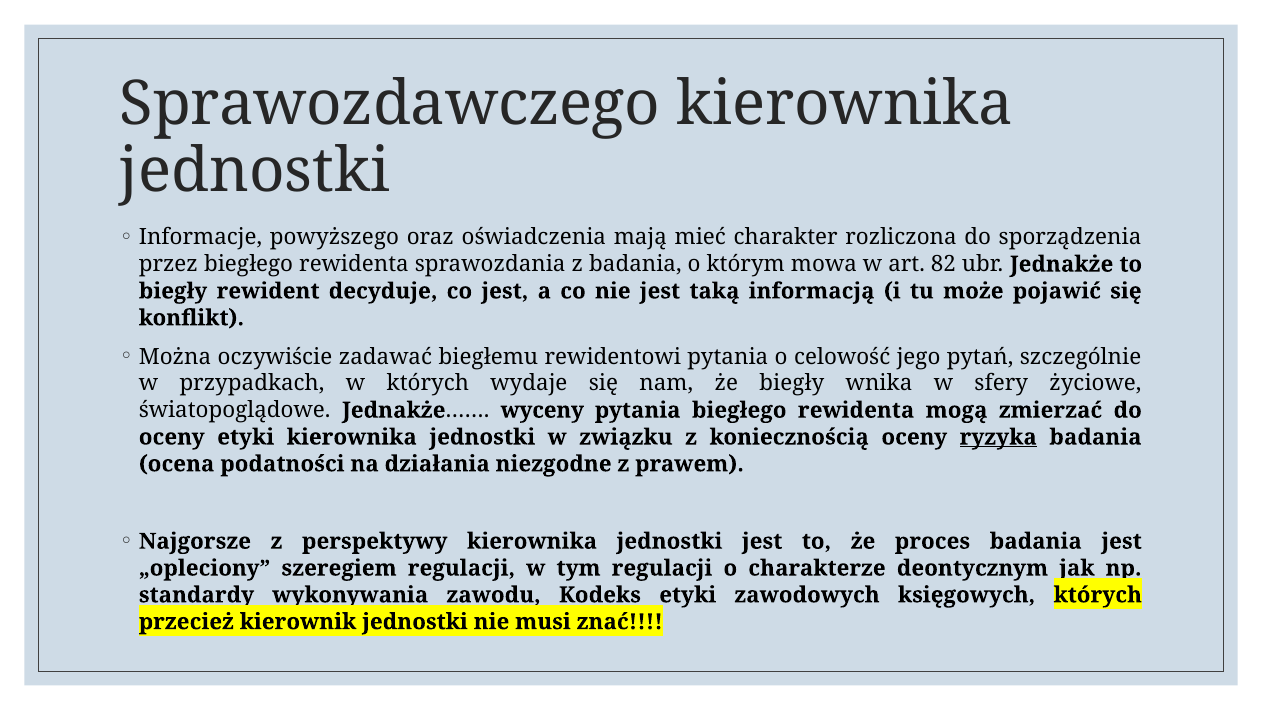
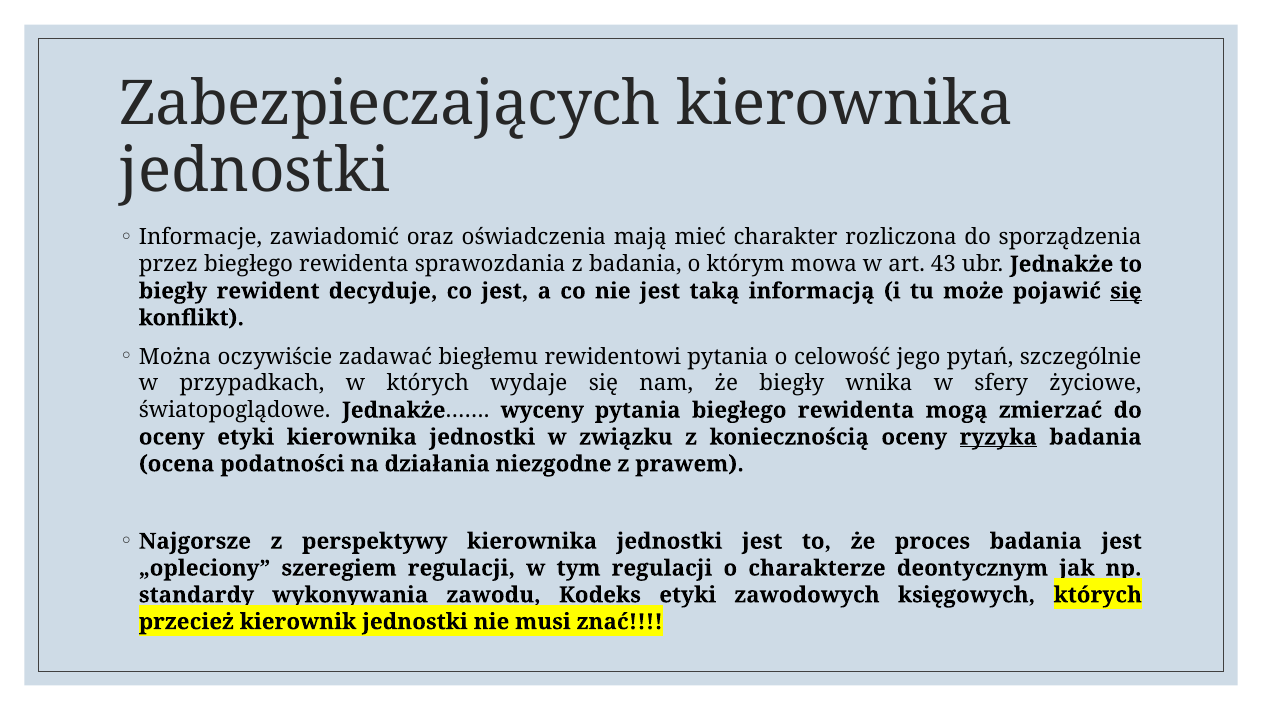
Sprawozdawczego: Sprawozdawczego -> Zabezpieczających
powyższego: powyższego -> zawiadomić
82: 82 -> 43
się at (1126, 291) underline: none -> present
